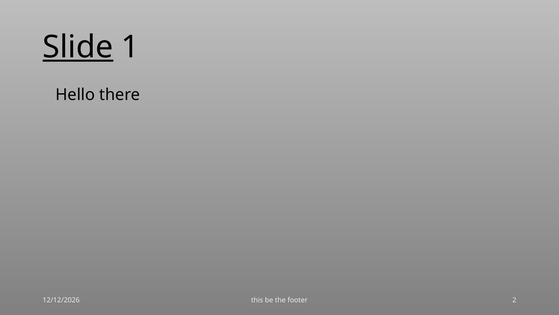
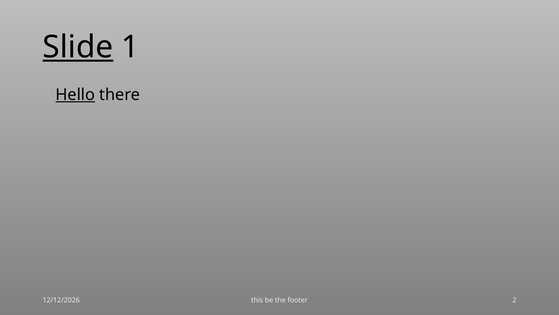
Hello underline: none -> present
